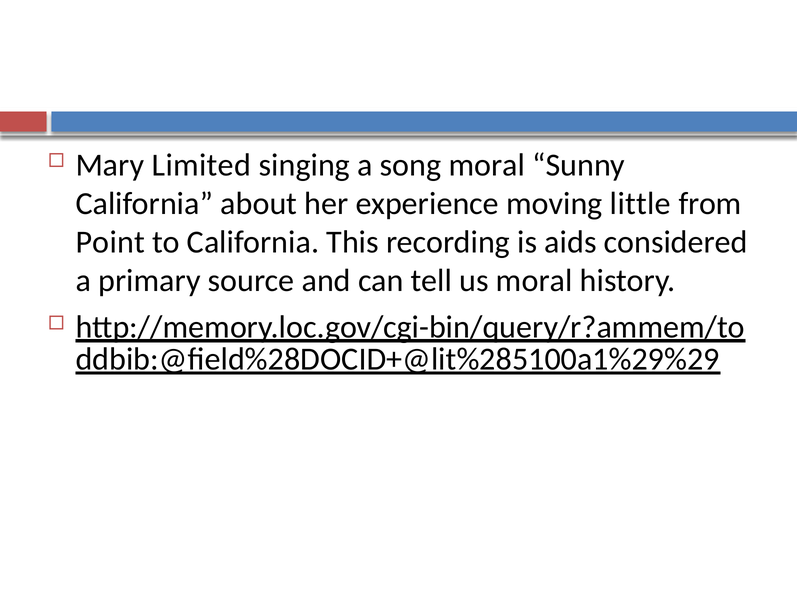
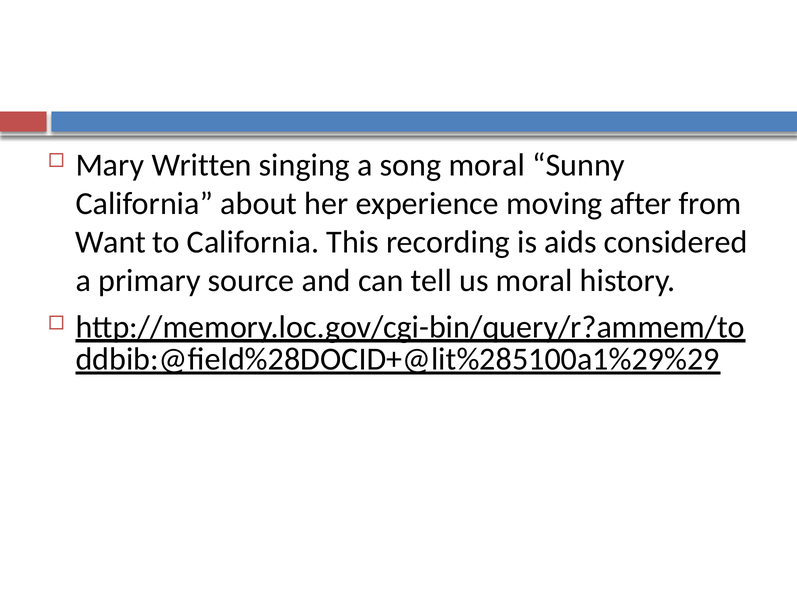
Limited: Limited -> Written
little: little -> after
Point: Point -> Want
